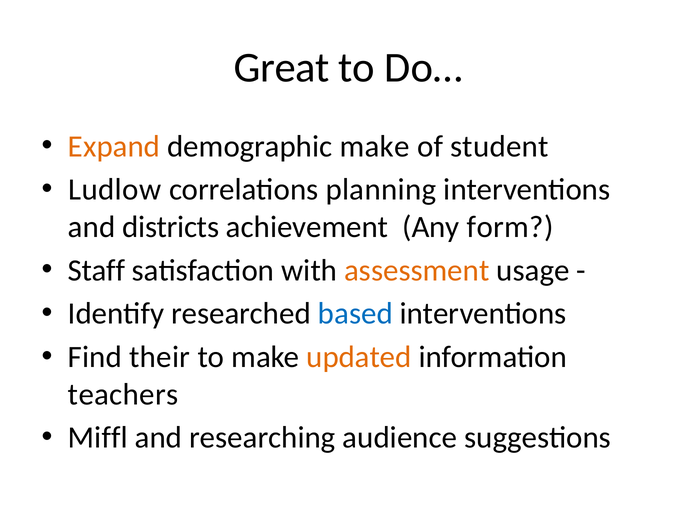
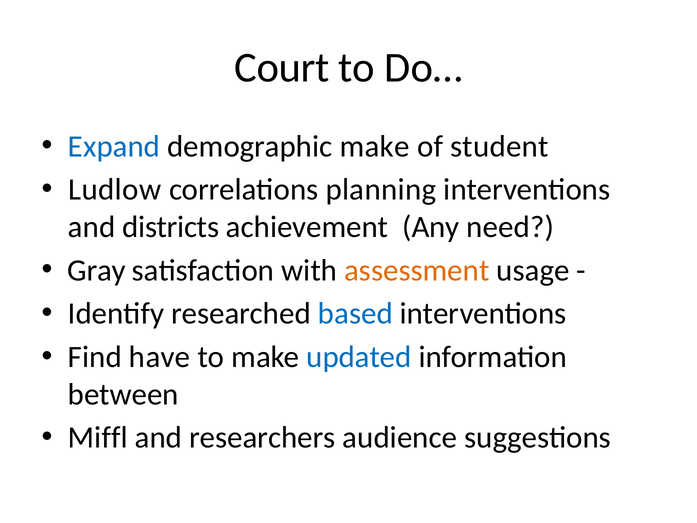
Great: Great -> Court
Expand colour: orange -> blue
form: form -> need
Staff: Staff -> Gray
their: their -> have
updated colour: orange -> blue
teachers: teachers -> between
researching: researching -> researchers
